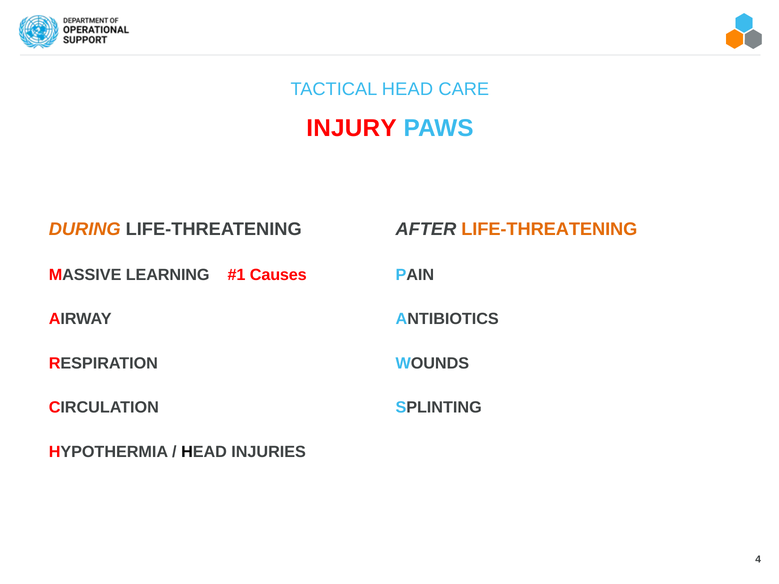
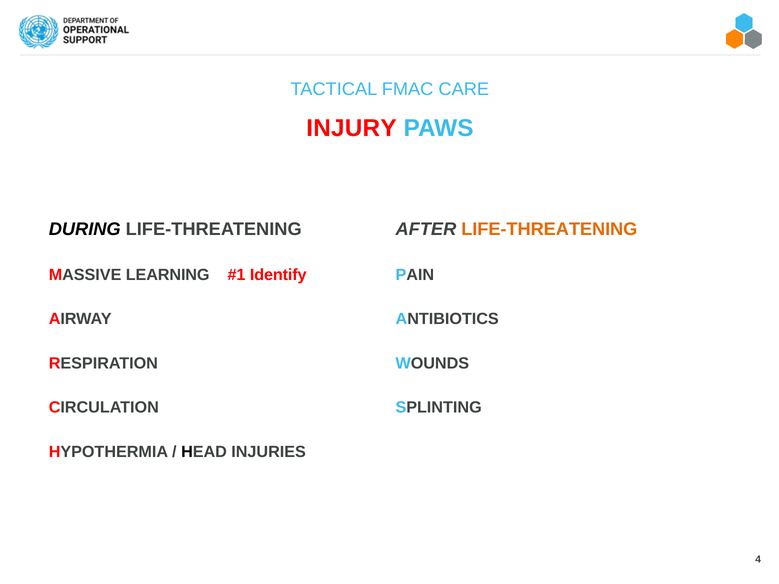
TACTICAL HEAD: HEAD -> FMAC
DURING colour: orange -> black
Causes: Causes -> Identify
